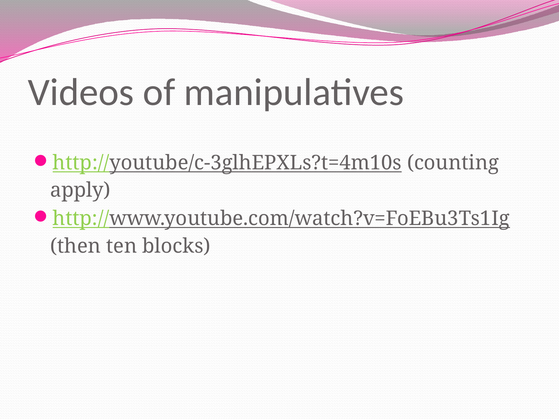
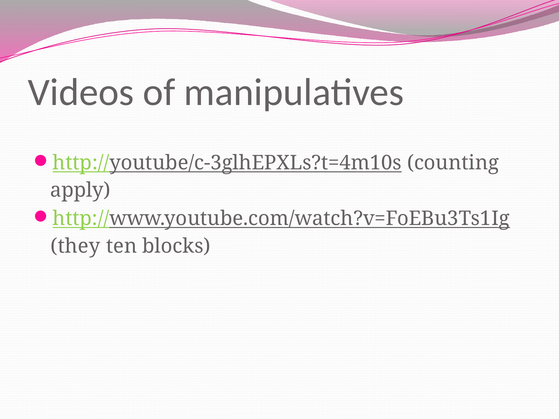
then: then -> they
